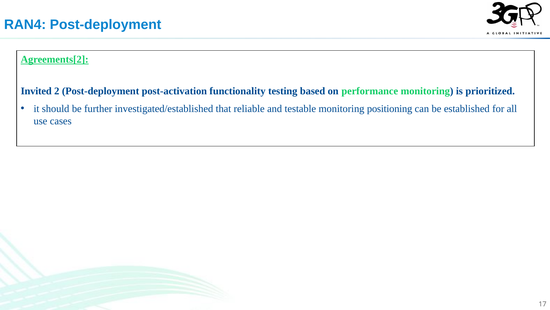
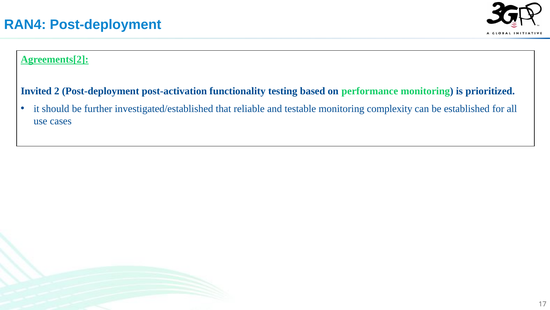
positioning: positioning -> complexity
